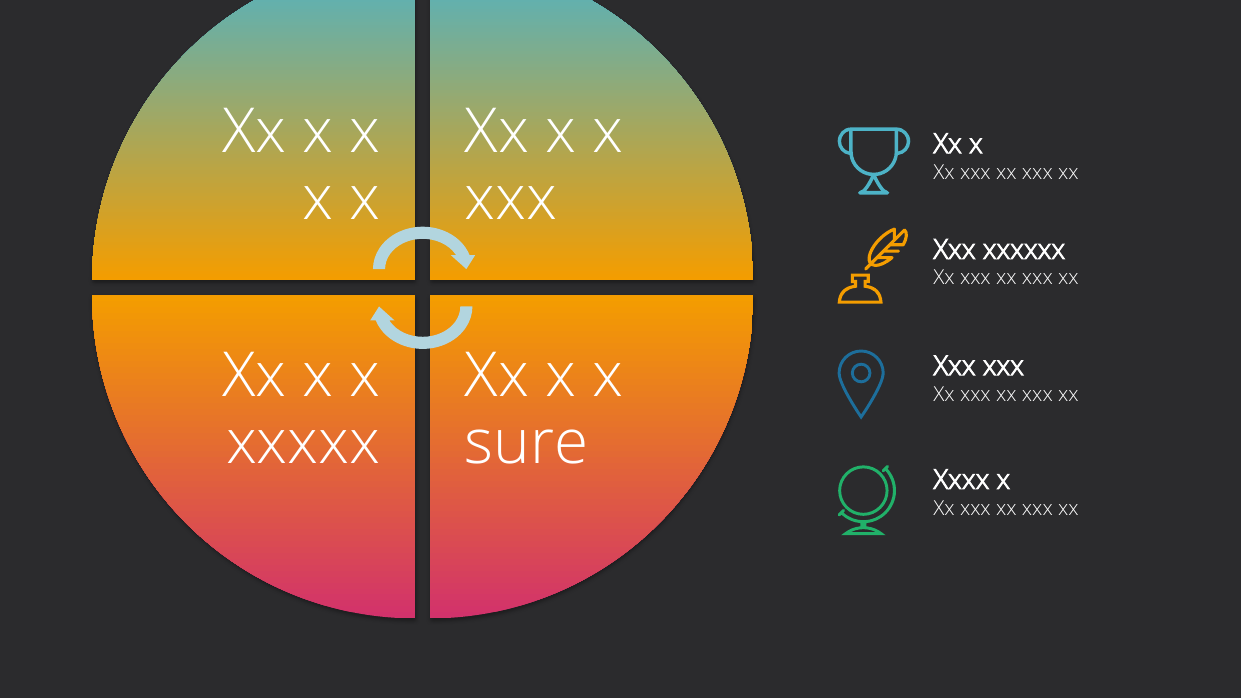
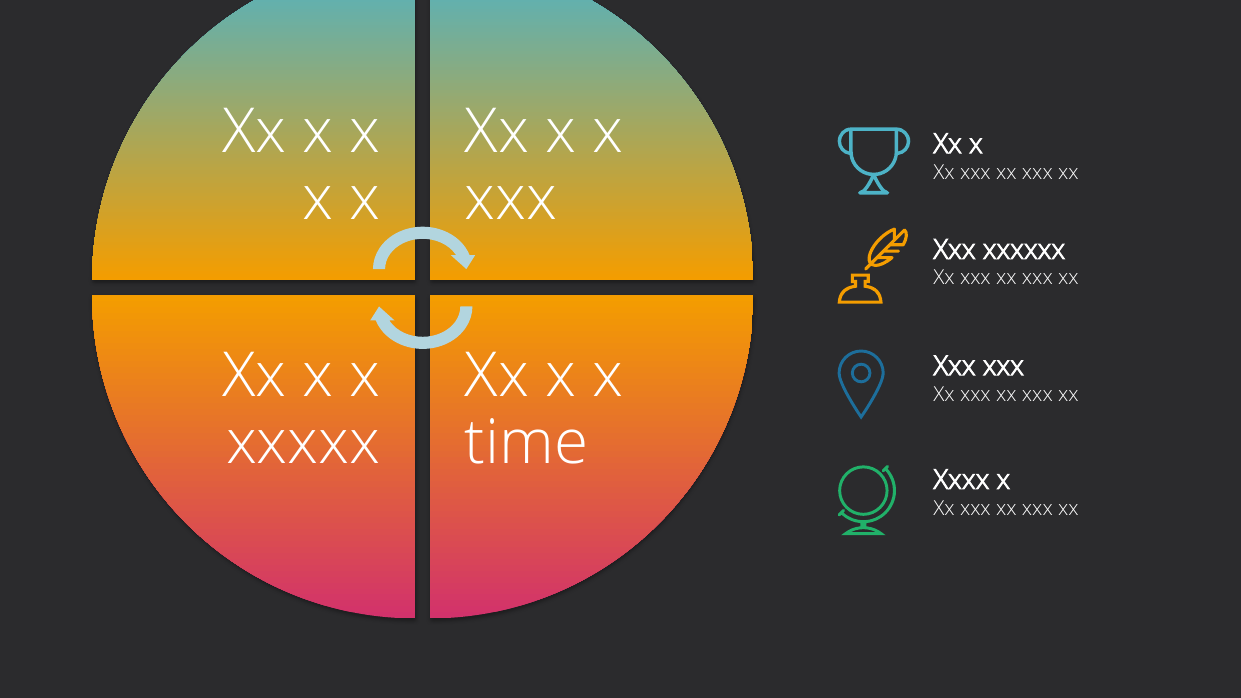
sure: sure -> time
